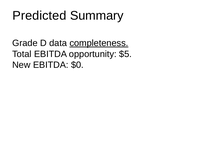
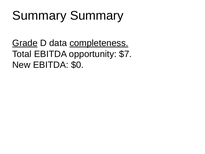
Predicted at (39, 16): Predicted -> Summary
Grade underline: none -> present
$5: $5 -> $7
